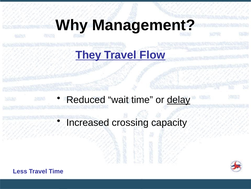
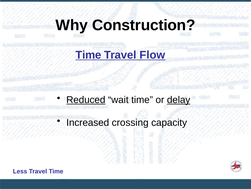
Management: Management -> Construction
They at (88, 55): They -> Time
Reduced underline: none -> present
